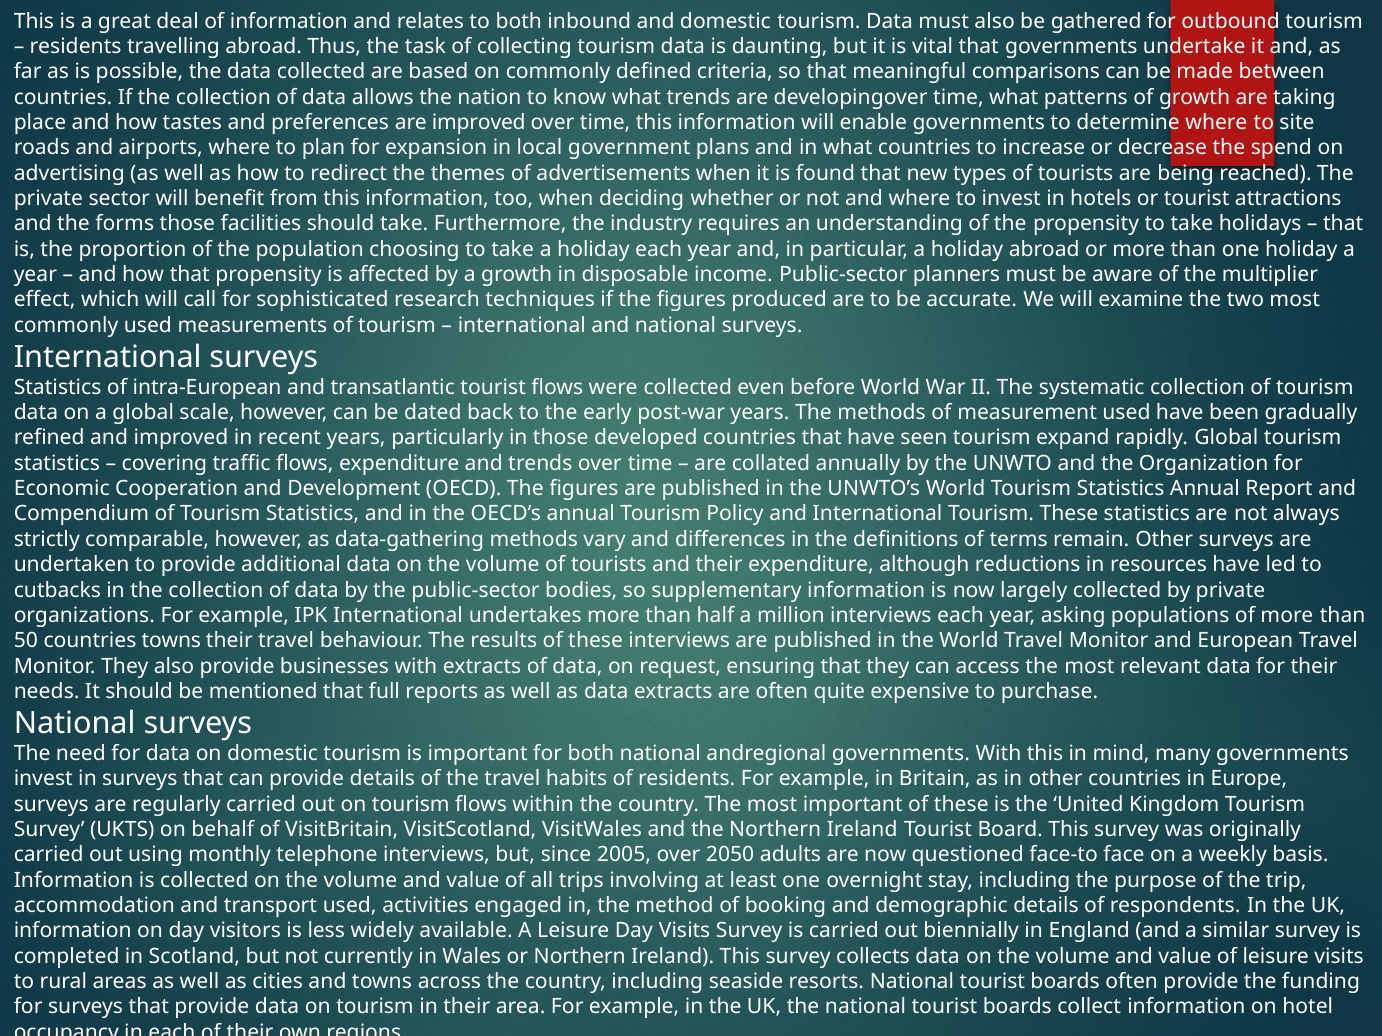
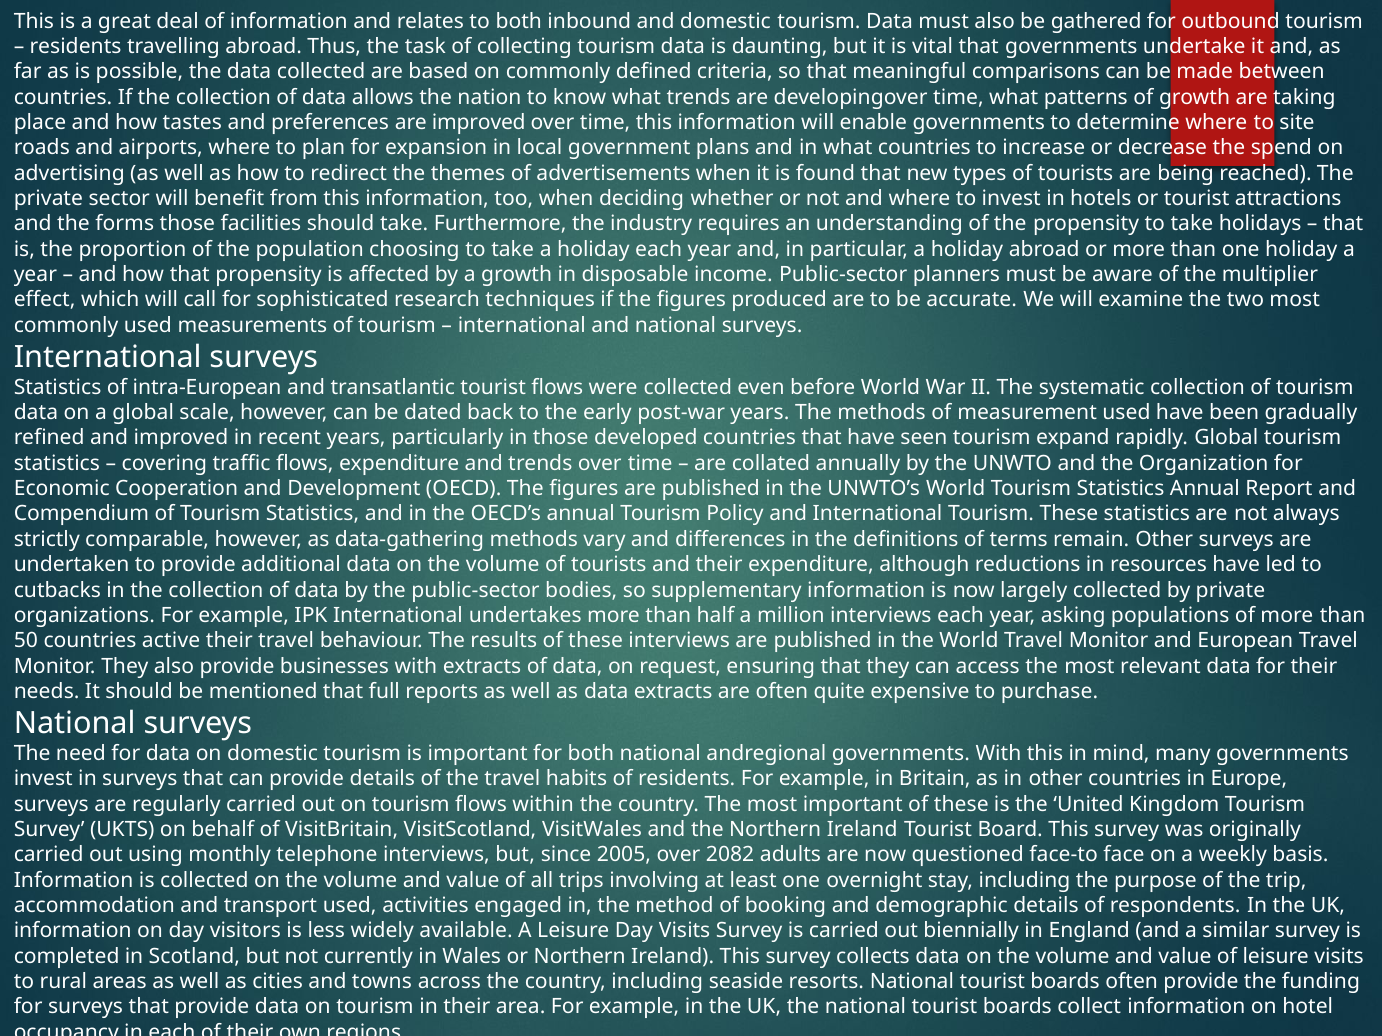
countries towns: towns -> active
2050: 2050 -> 2082
